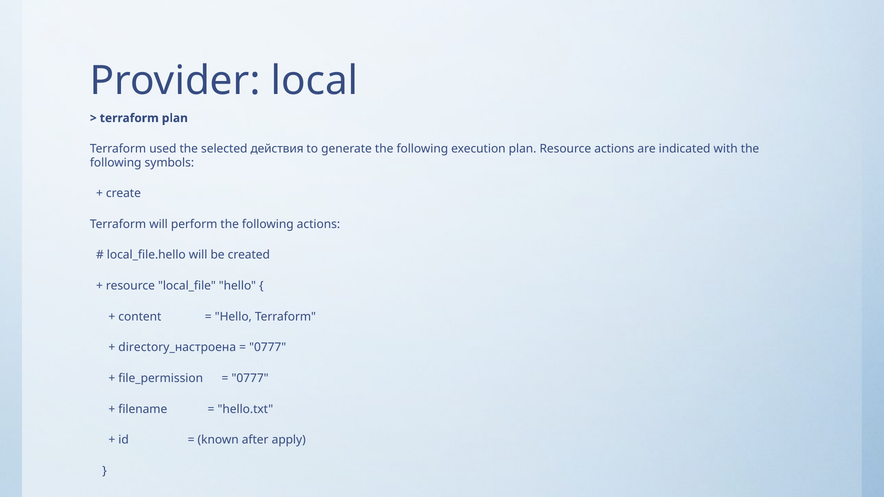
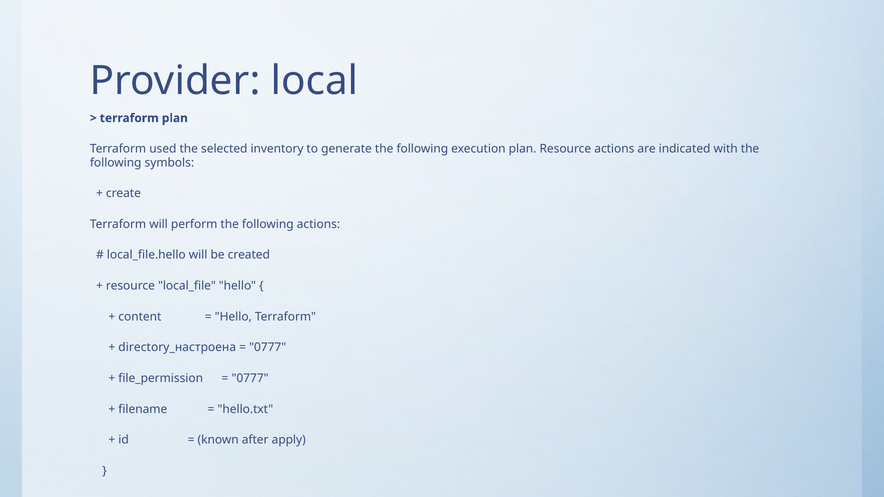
действия: действия -> inventory
